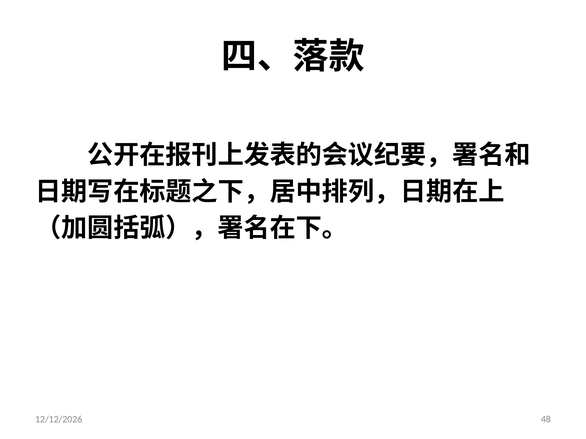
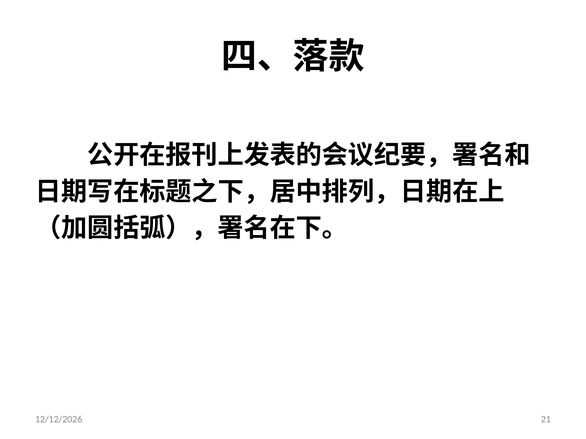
48: 48 -> 21
